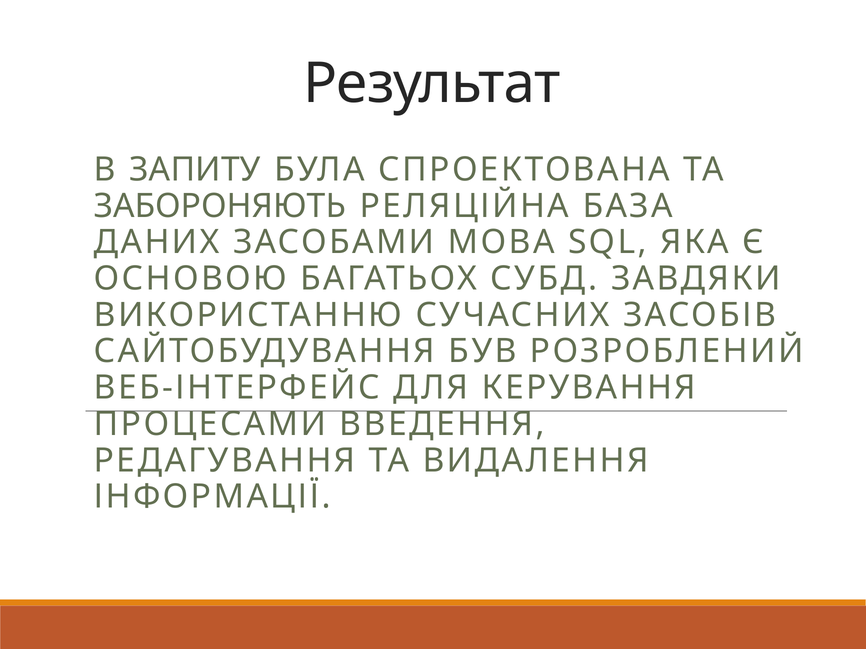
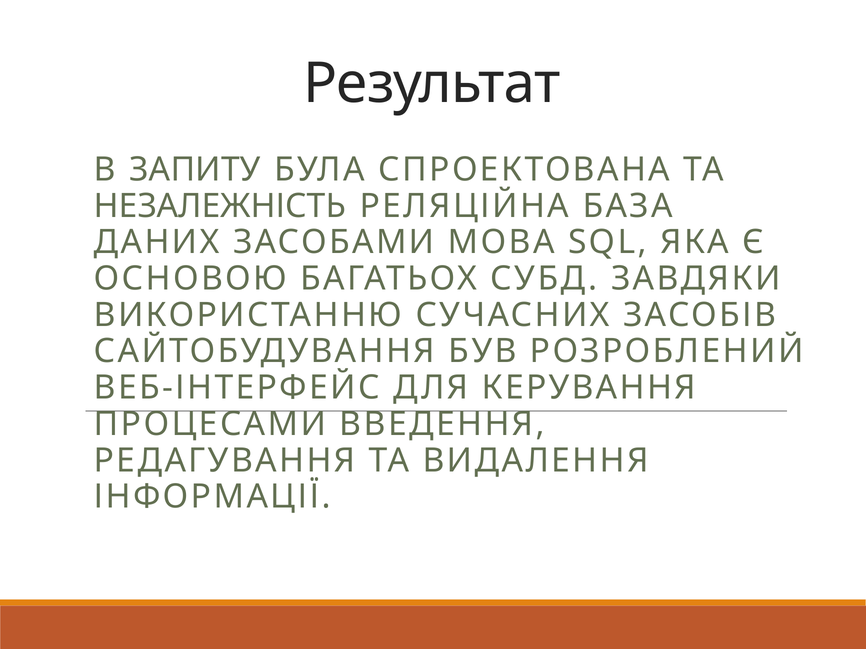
ЗАБОРОНЯЮТЬ: ЗАБОРОНЯЮТЬ -> НЕЗАЛЕЖНІСТЬ
